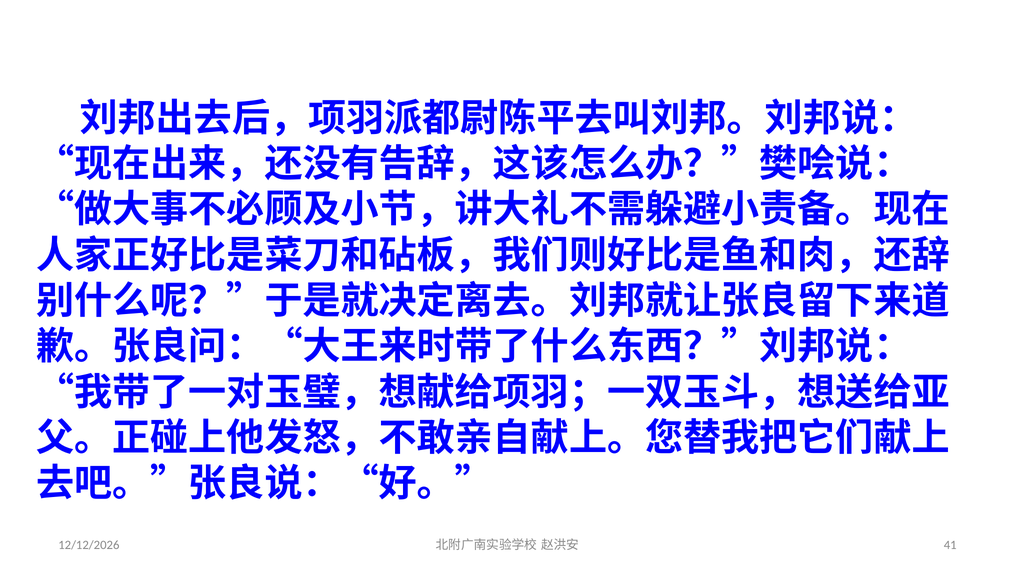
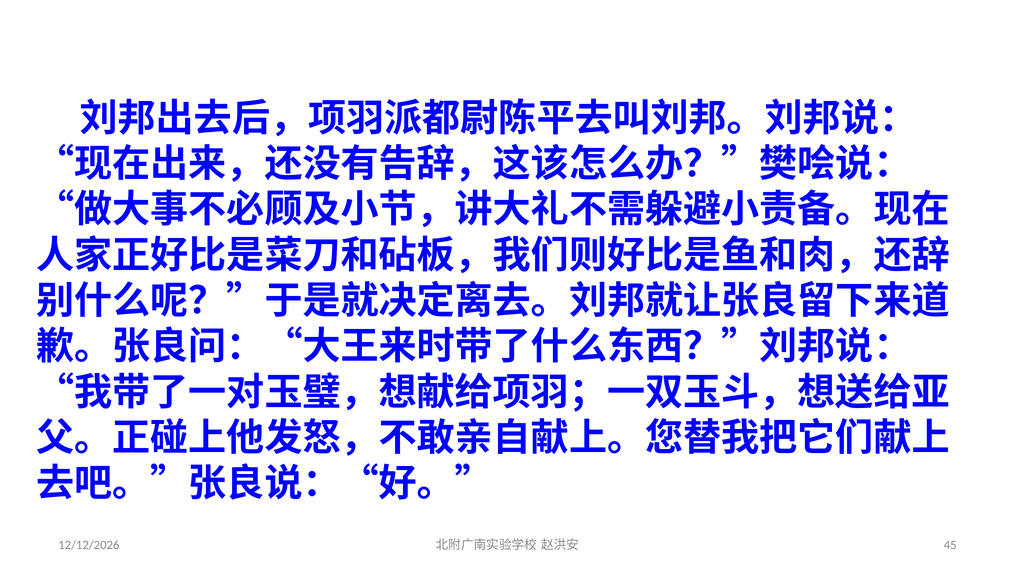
41: 41 -> 45
